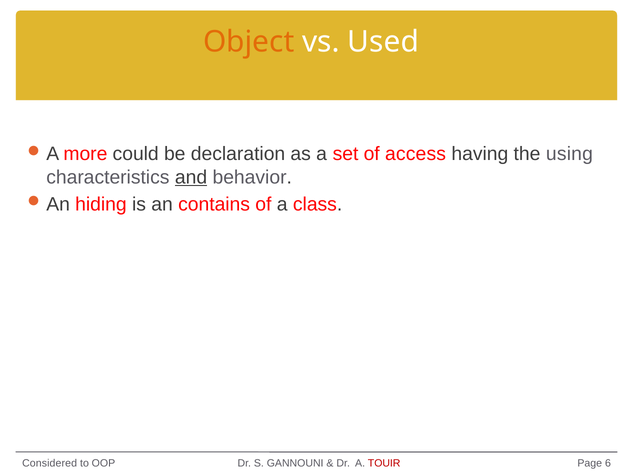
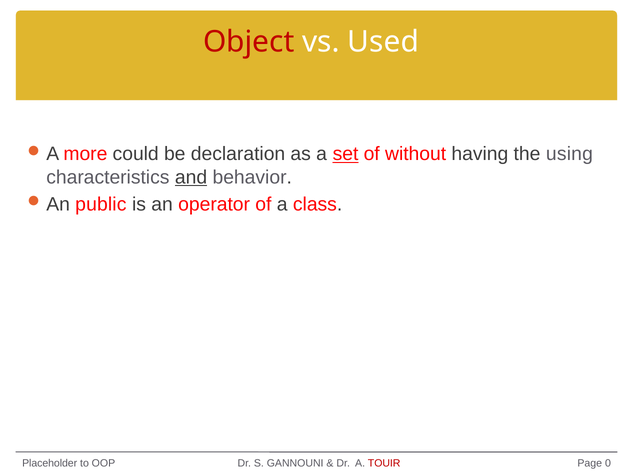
Object colour: orange -> red
set underline: none -> present
access: access -> without
hiding: hiding -> public
contains: contains -> operator
Considered: Considered -> Placeholder
6: 6 -> 0
